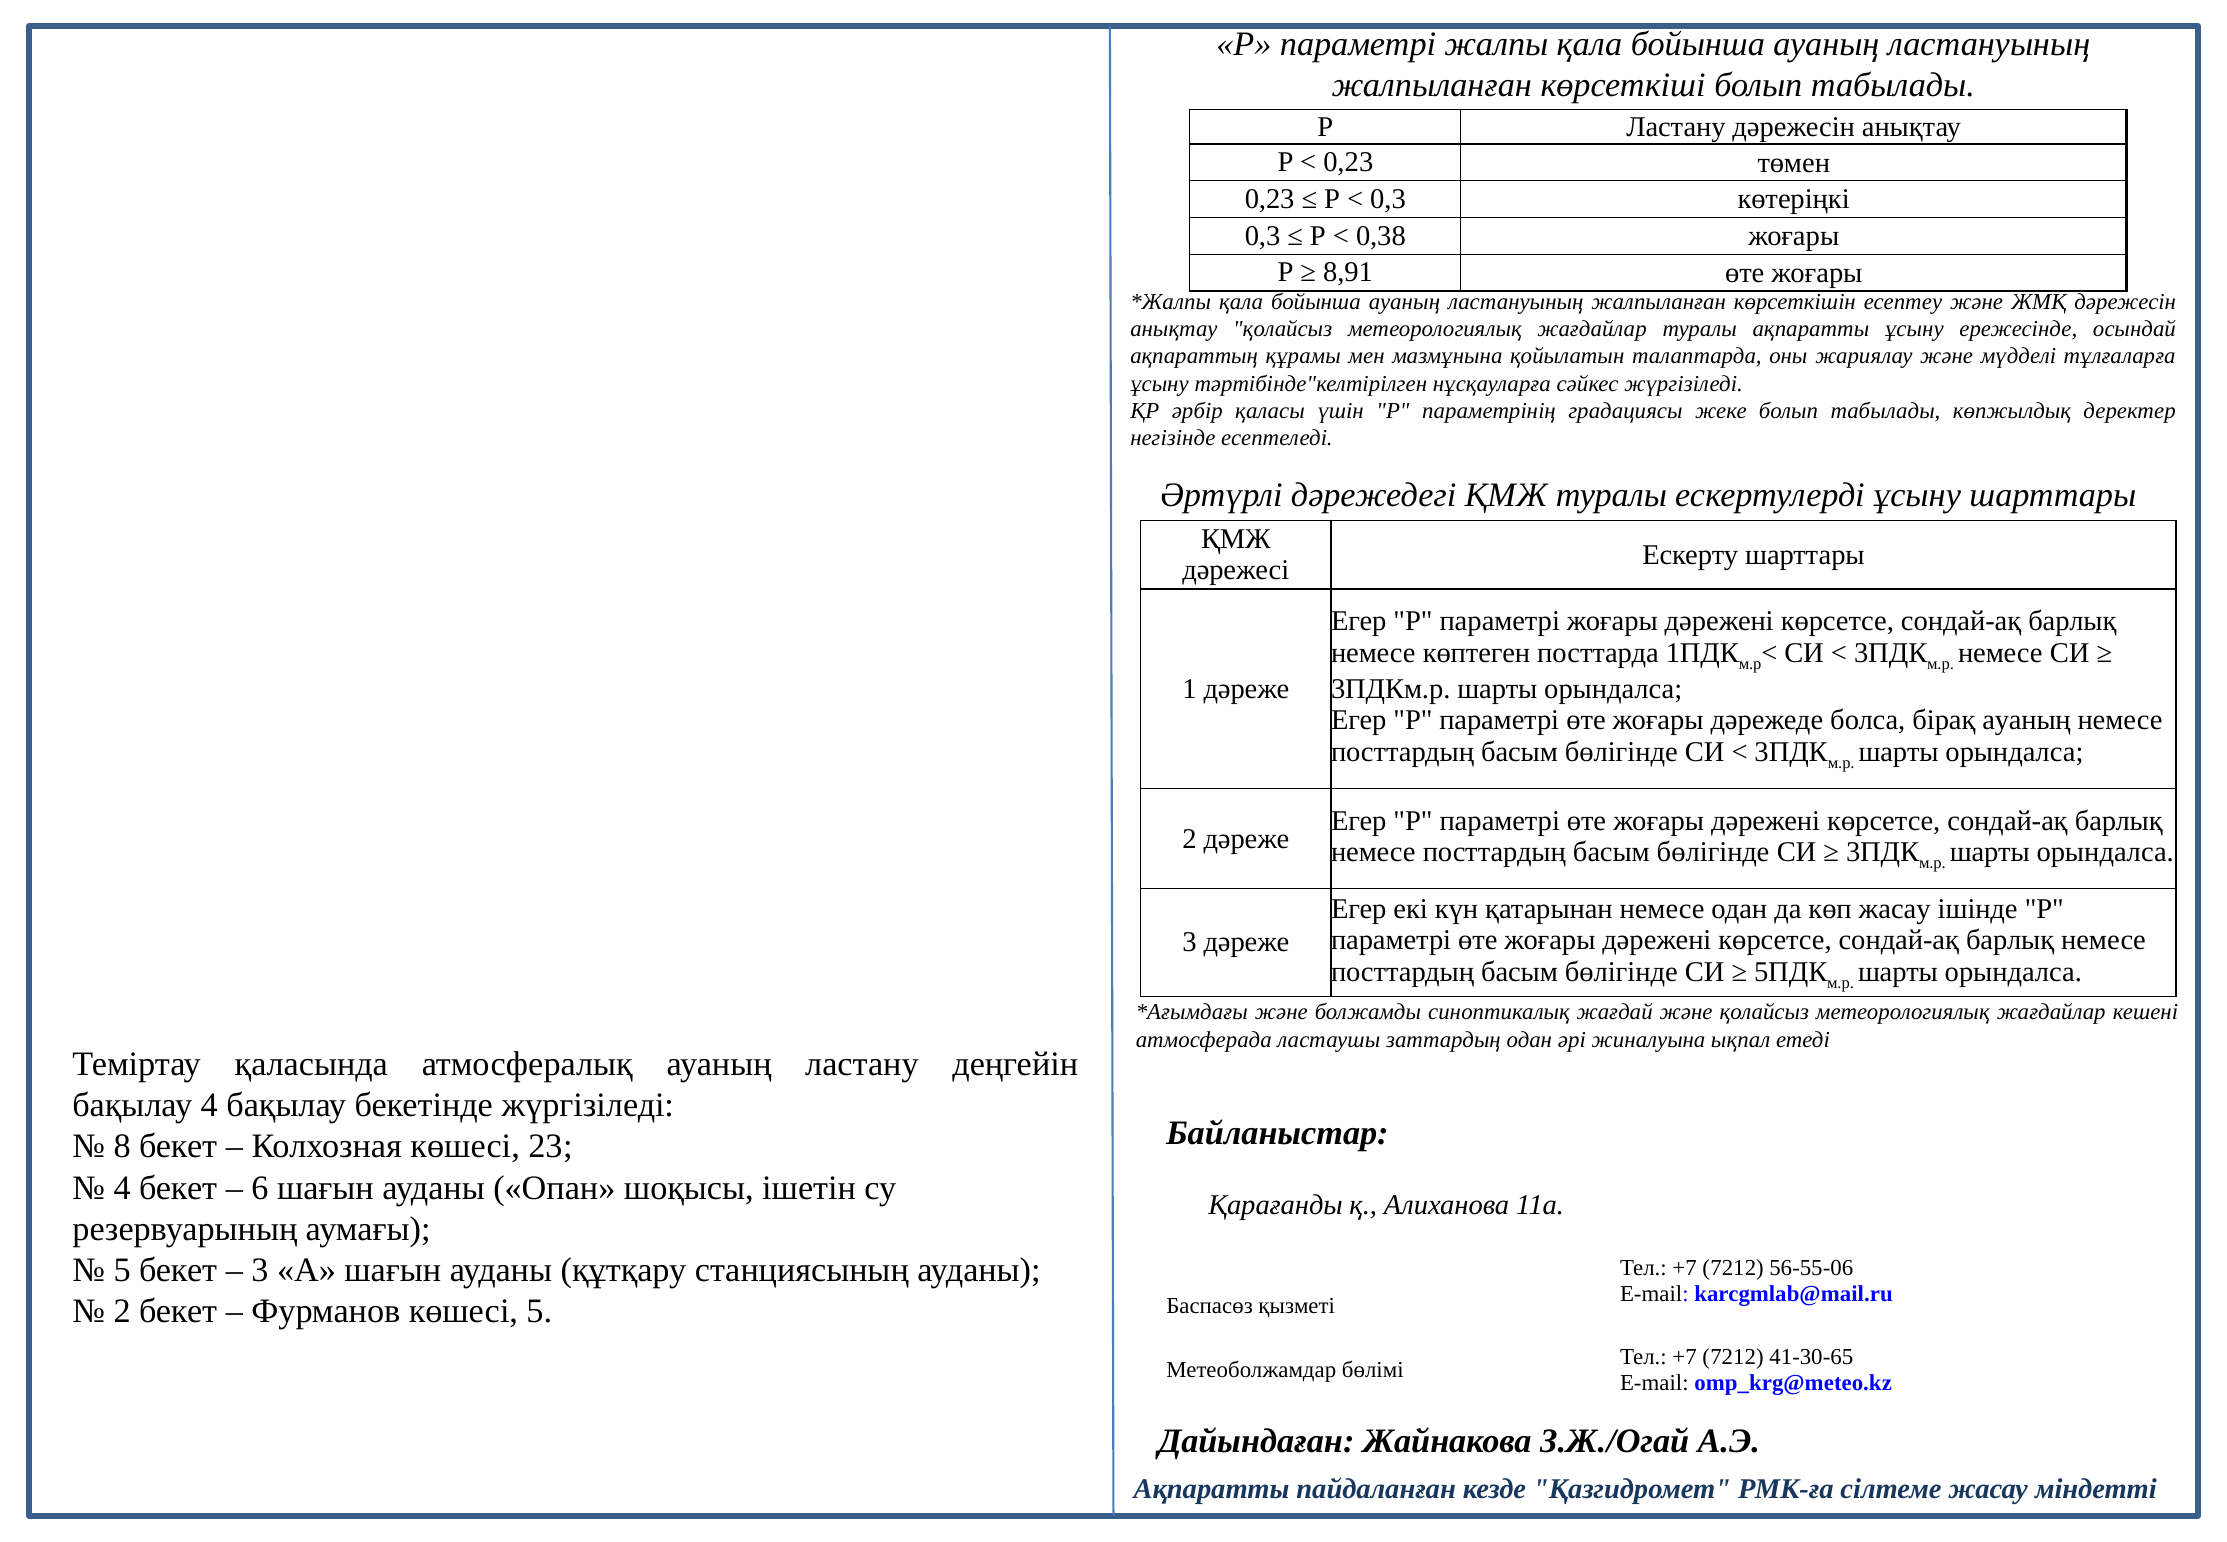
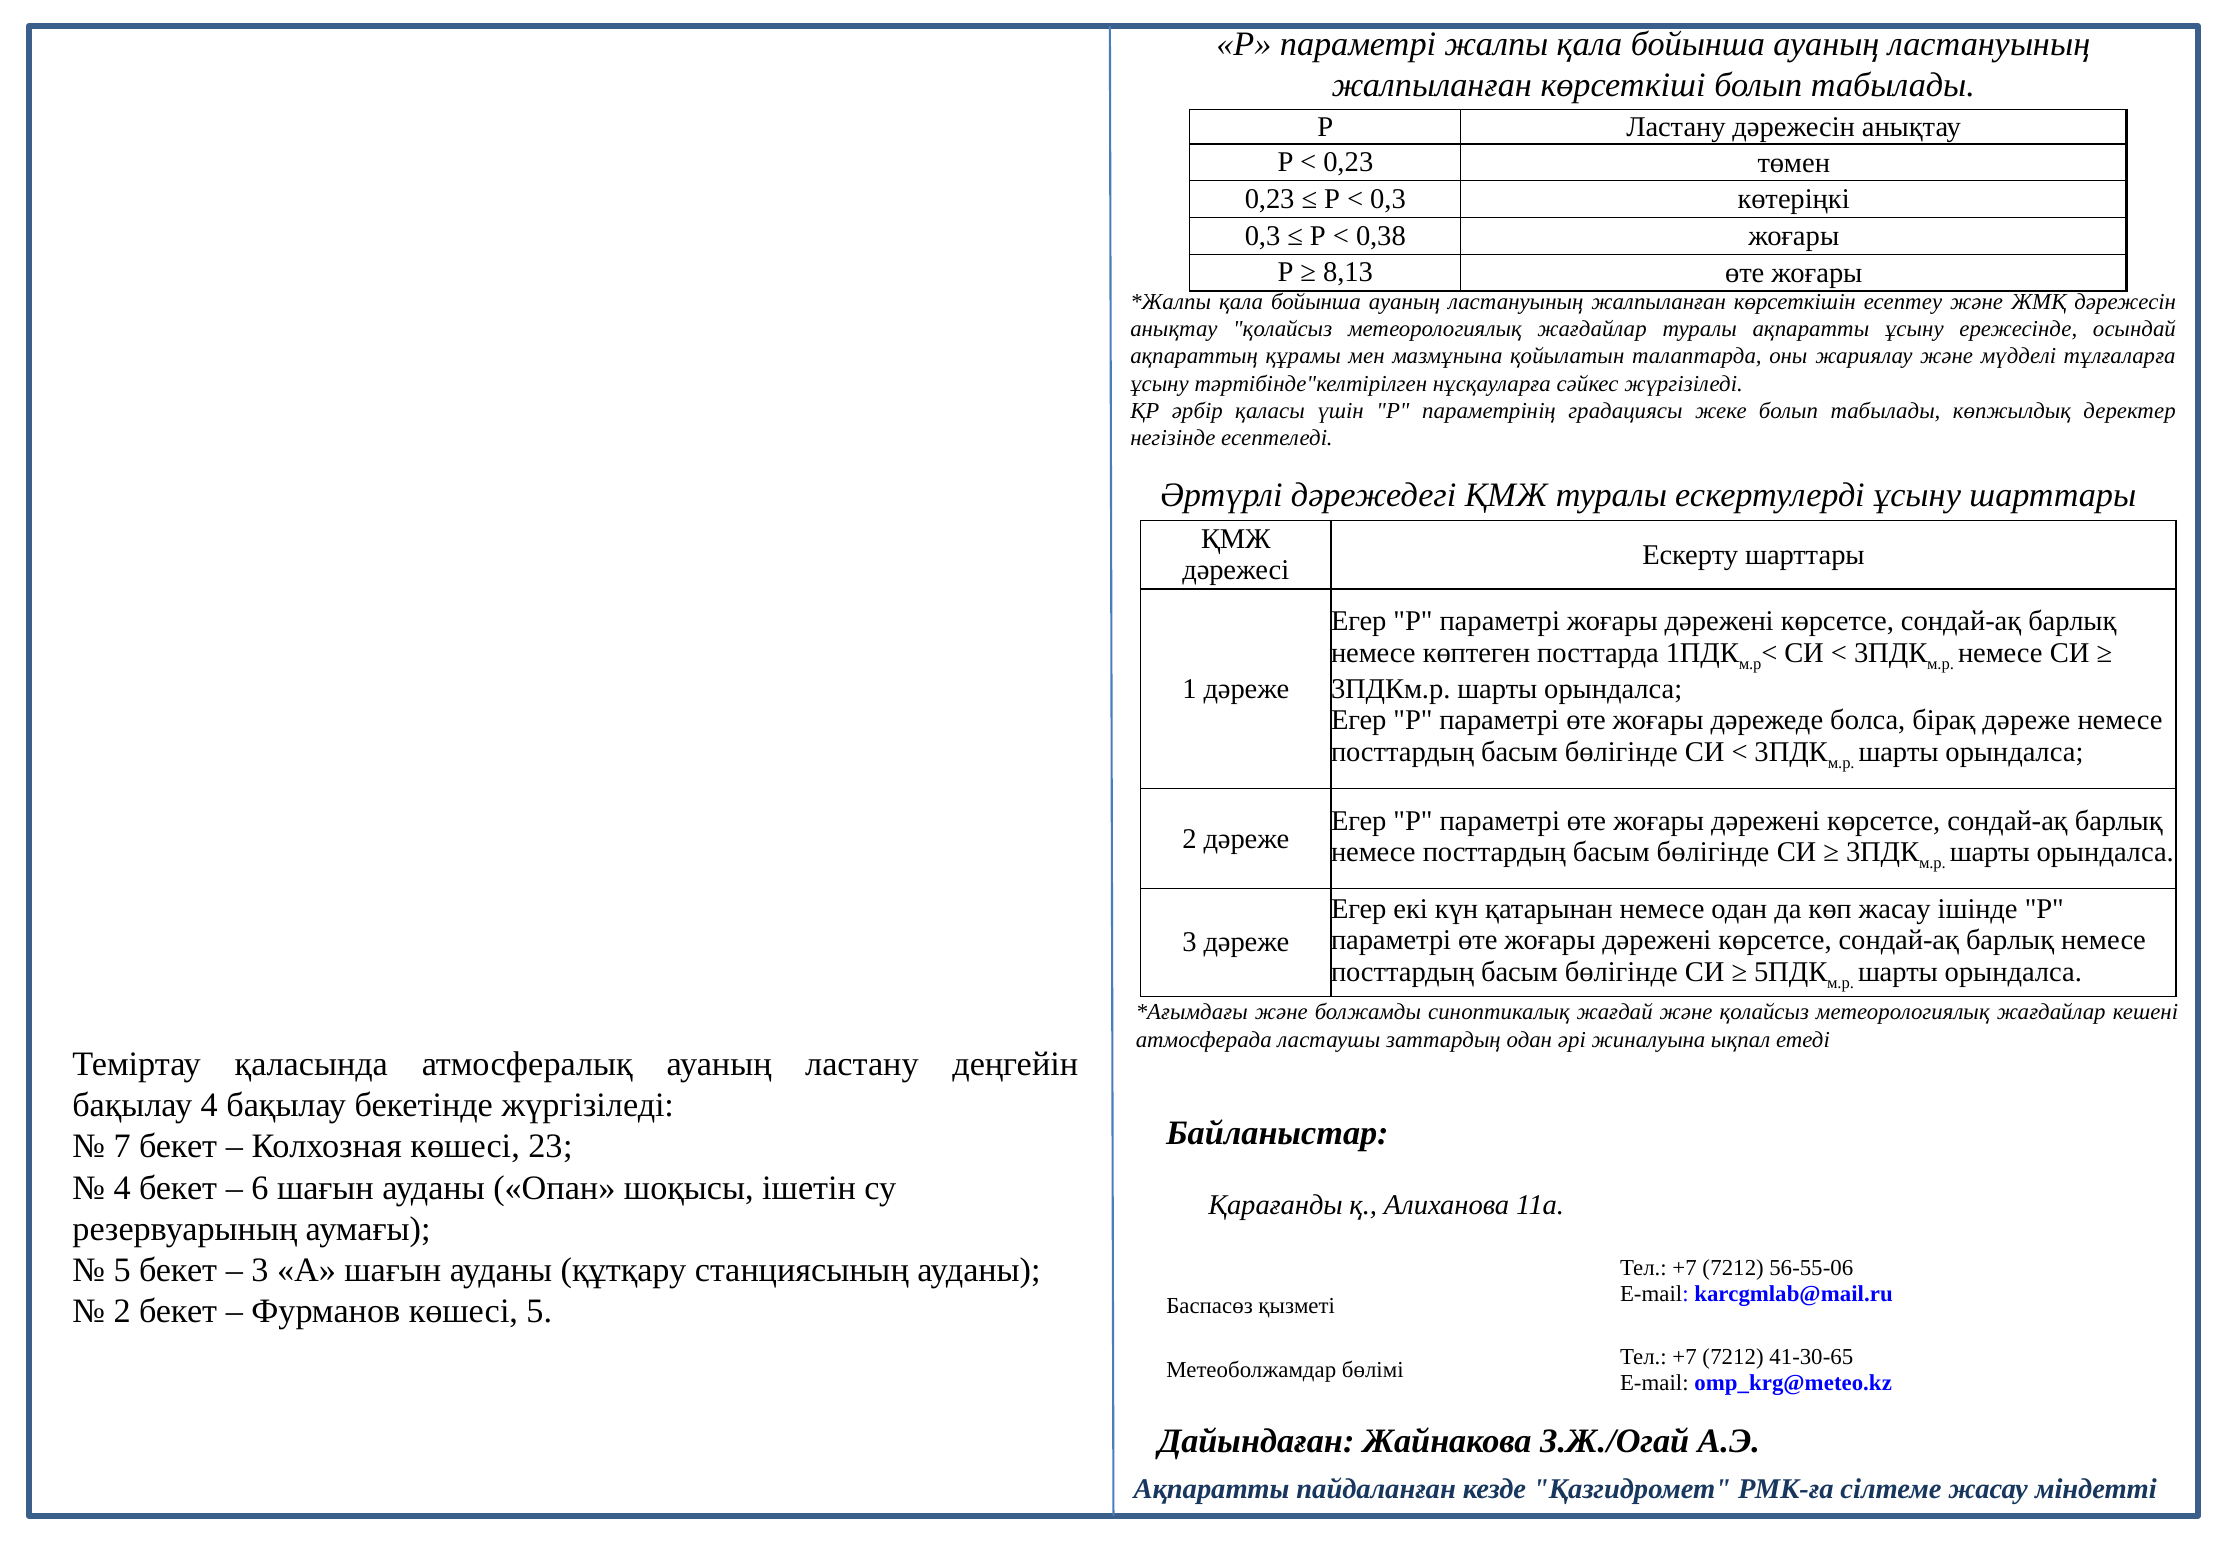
8,91: 8,91 -> 8,13
бірақ ауаның: ауаның -> дәреже
8: 8 -> 7
